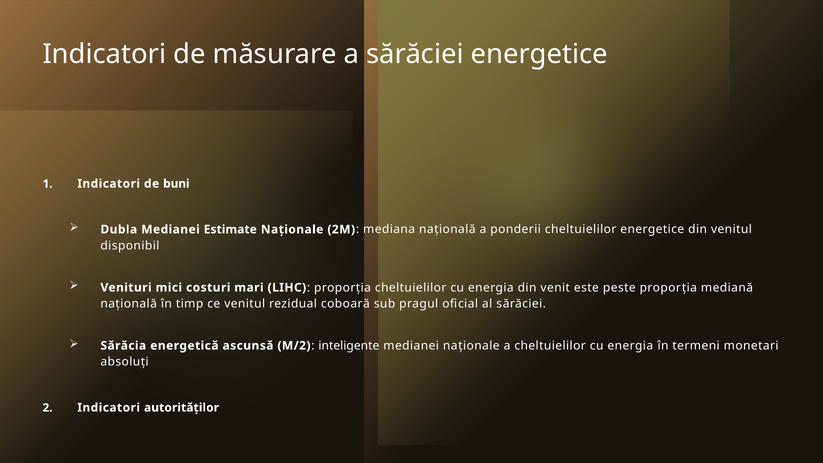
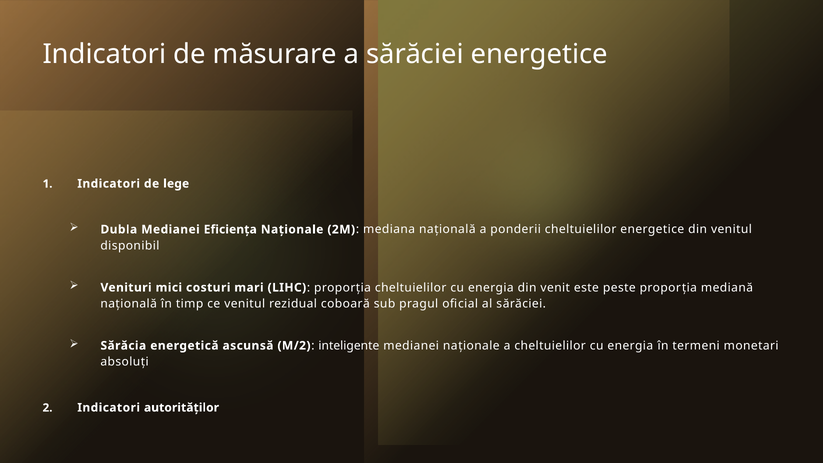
buni: buni -> lege
Estimate: Estimate -> Eficiența
